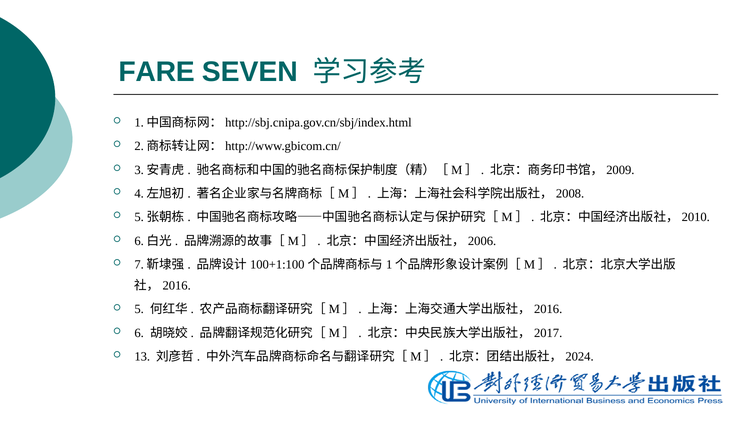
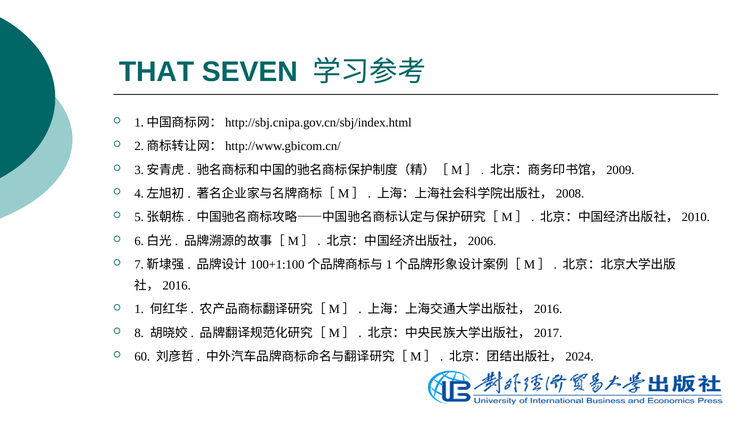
FARE: FARE -> THAT
5: 5 -> 1
6: 6 -> 8
13: 13 -> 60
